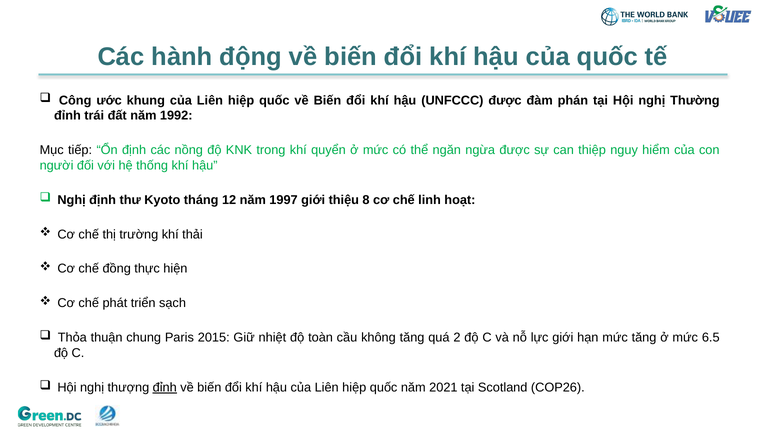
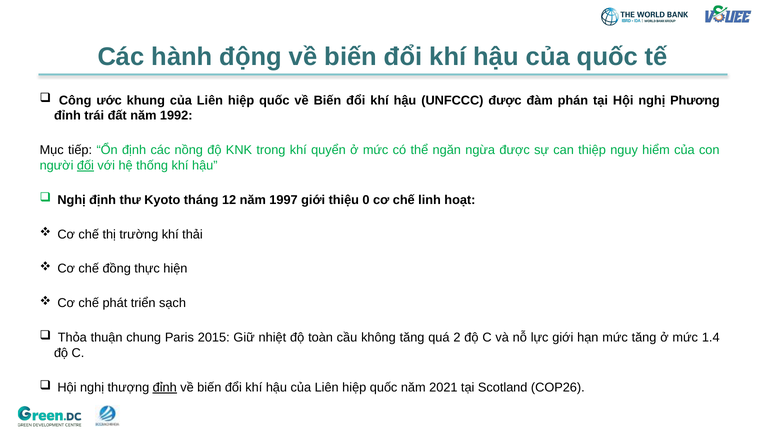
Thường: Thường -> Phương
đối underline: none -> present
8: 8 -> 0
6.5: 6.5 -> 1.4
